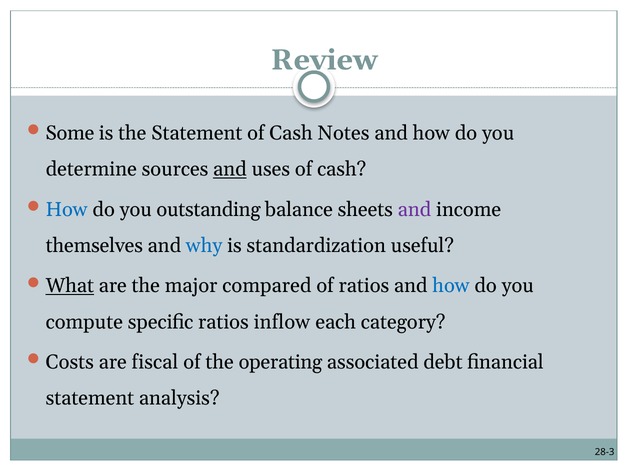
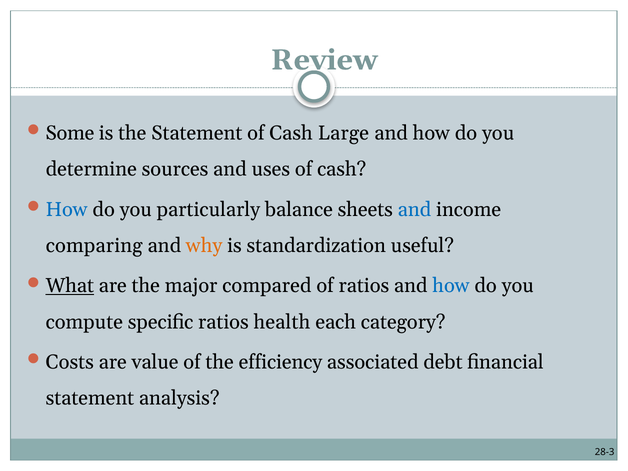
Notes: Notes -> Large
and at (230, 169) underline: present -> none
outstanding: outstanding -> particularly
and at (415, 210) colour: purple -> blue
themselves: themselves -> comparing
why colour: blue -> orange
inflow: inflow -> health
fiscal: fiscal -> value
operating: operating -> efficiency
